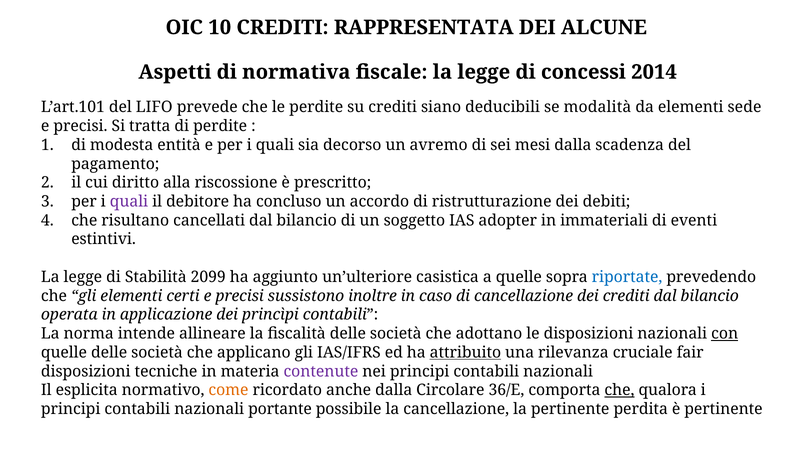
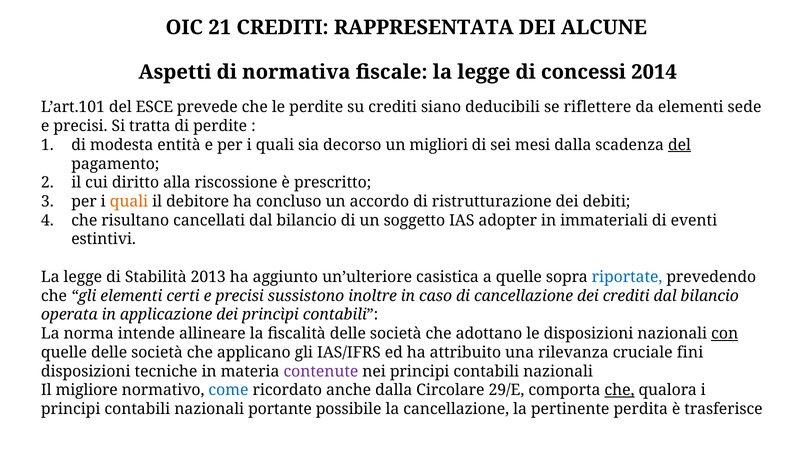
10: 10 -> 21
LIFO: LIFO -> ESCE
modalità: modalità -> riflettere
avremo: avremo -> migliori
del at (680, 145) underline: none -> present
quali at (129, 202) colour: purple -> orange
2099: 2099 -> 2013
attribuito underline: present -> none
fair: fair -> fini
esplicita: esplicita -> migliore
come colour: orange -> blue
36/E: 36/E -> 29/E
è pertinente: pertinente -> trasferisce
